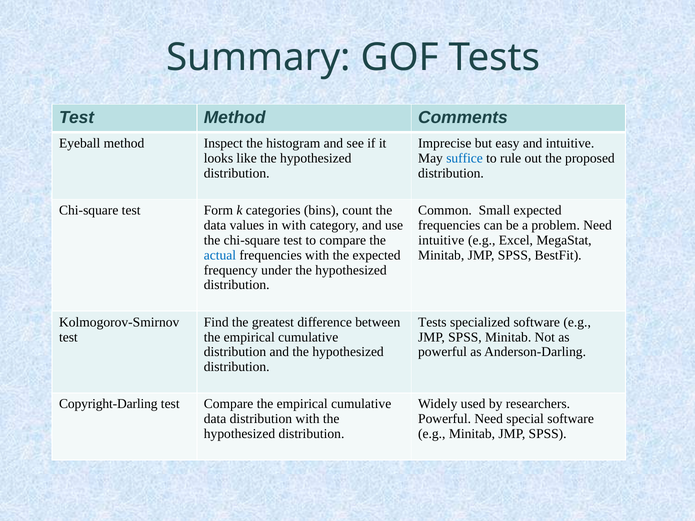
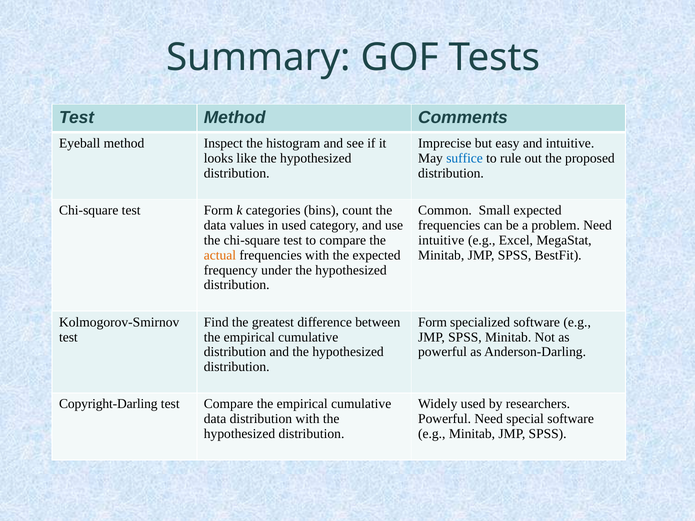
in with: with -> used
actual colour: blue -> orange
Tests at (432, 322): Tests -> Form
